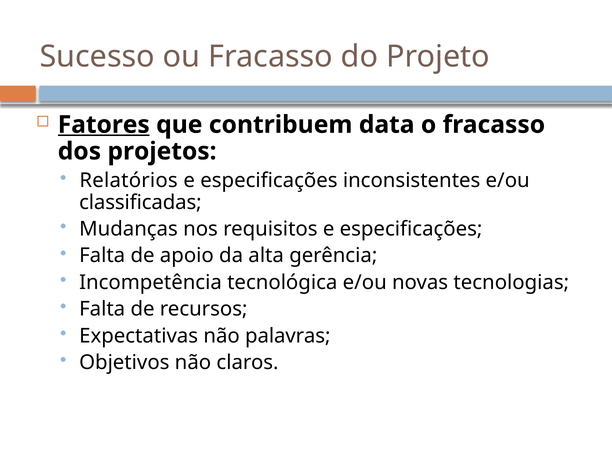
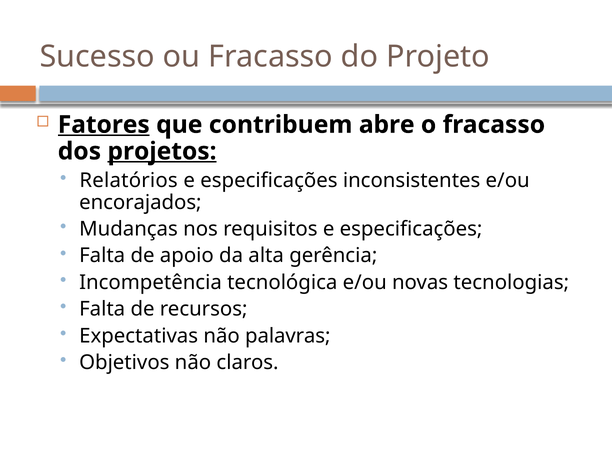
data: data -> abre
projetos underline: none -> present
classificadas: classificadas -> encorajados
